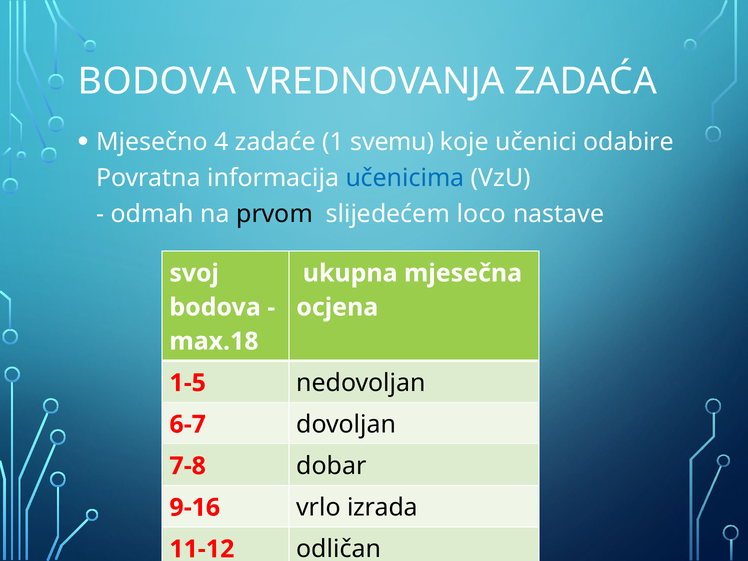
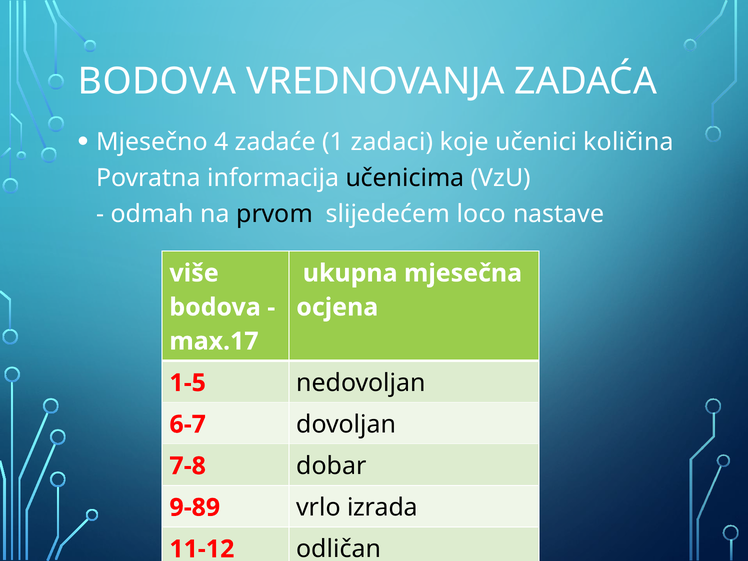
svemu: svemu -> zadaci
odabire: odabire -> količina
učenicima colour: blue -> black
svoj: svoj -> više
max.18: max.18 -> max.17
9-16: 9-16 -> 9-89
